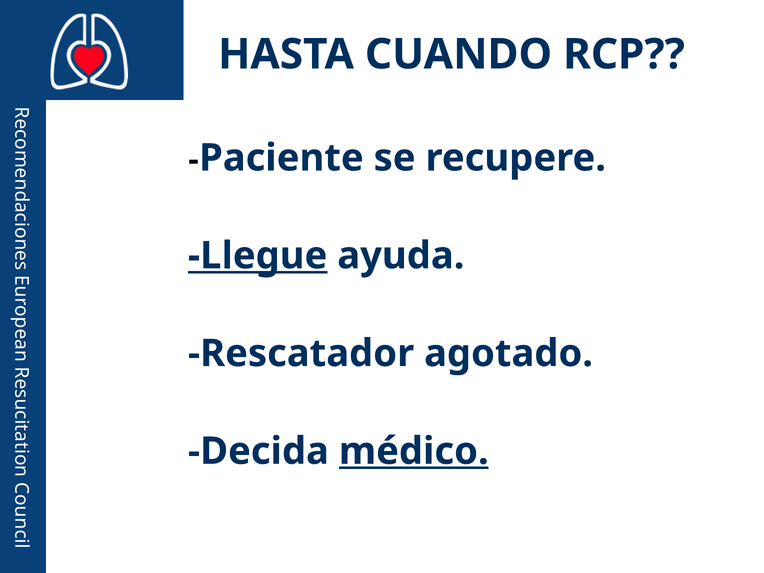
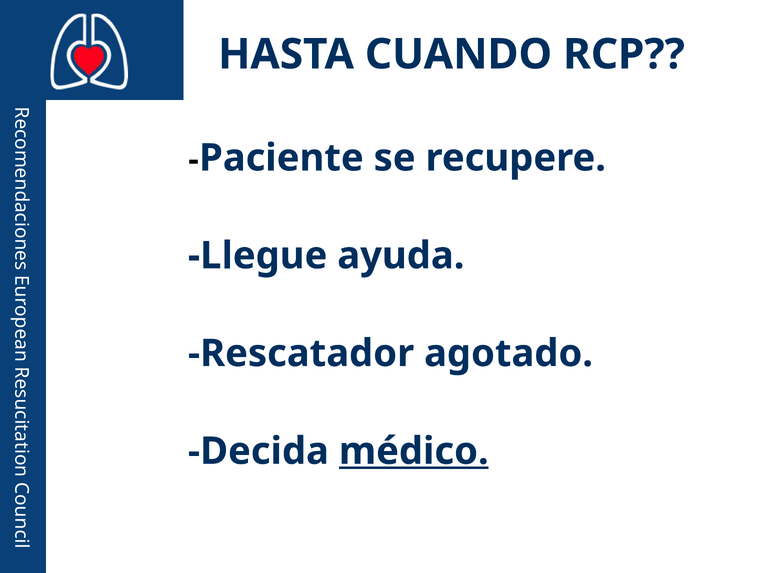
Llegue underline: present -> none
